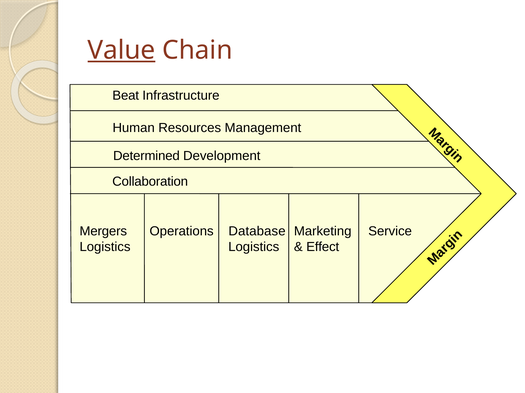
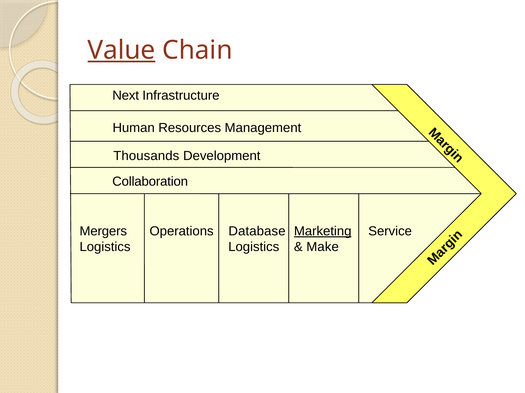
Beat: Beat -> Next
Determined: Determined -> Thousands
Marketing underline: none -> present
Effect: Effect -> Make
